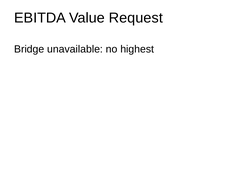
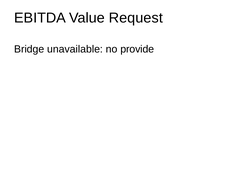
highest: highest -> provide
